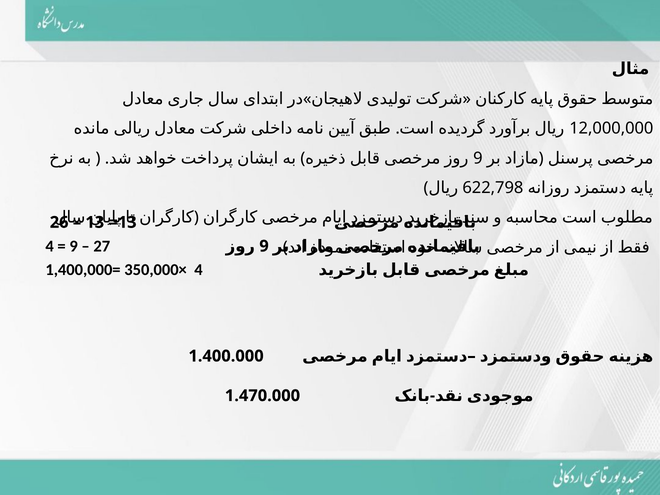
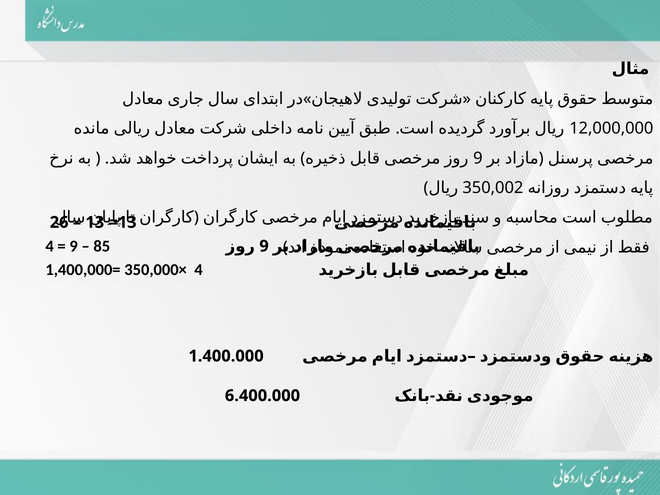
622,798: 622,798 -> 350,002
27: 27 -> 85
1.470.000: 1.470.000 -> 6.400.000
